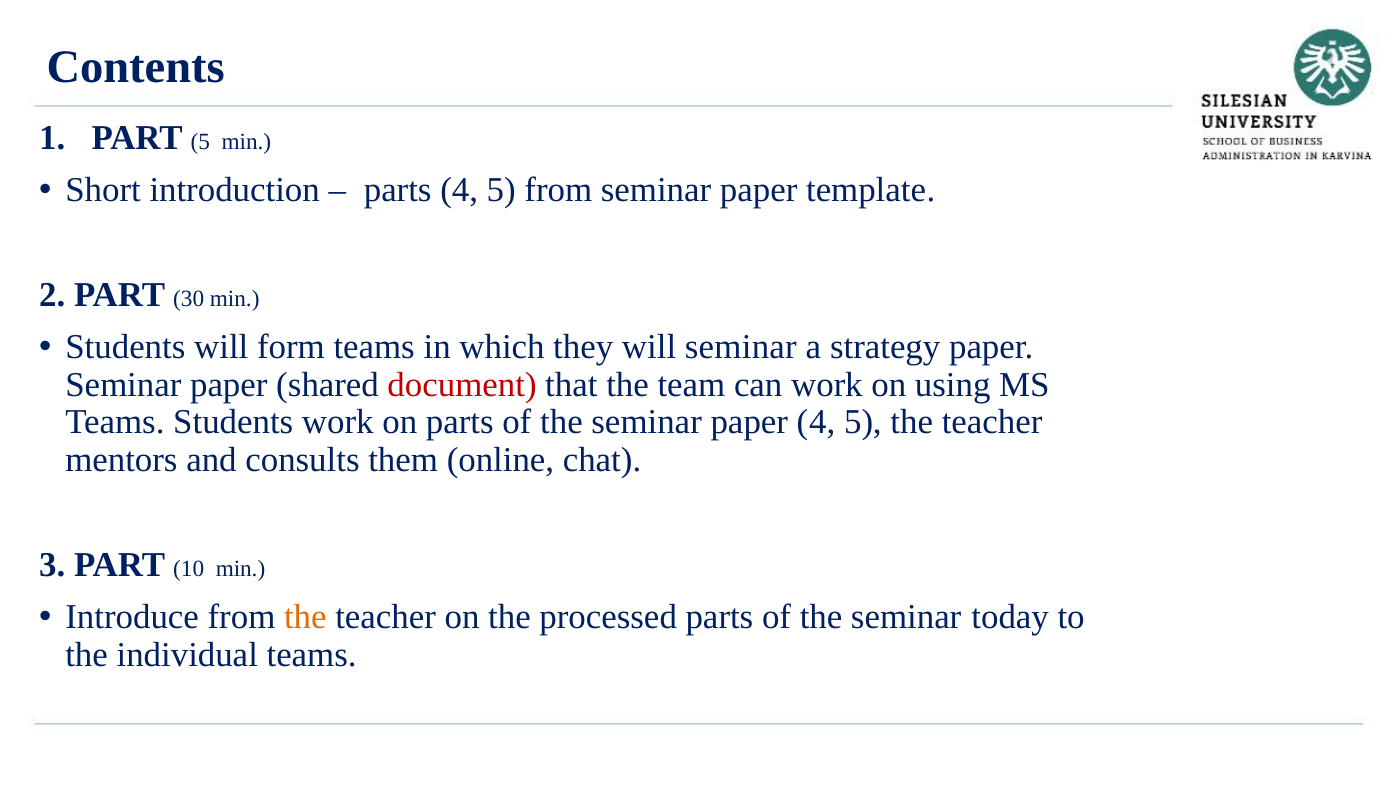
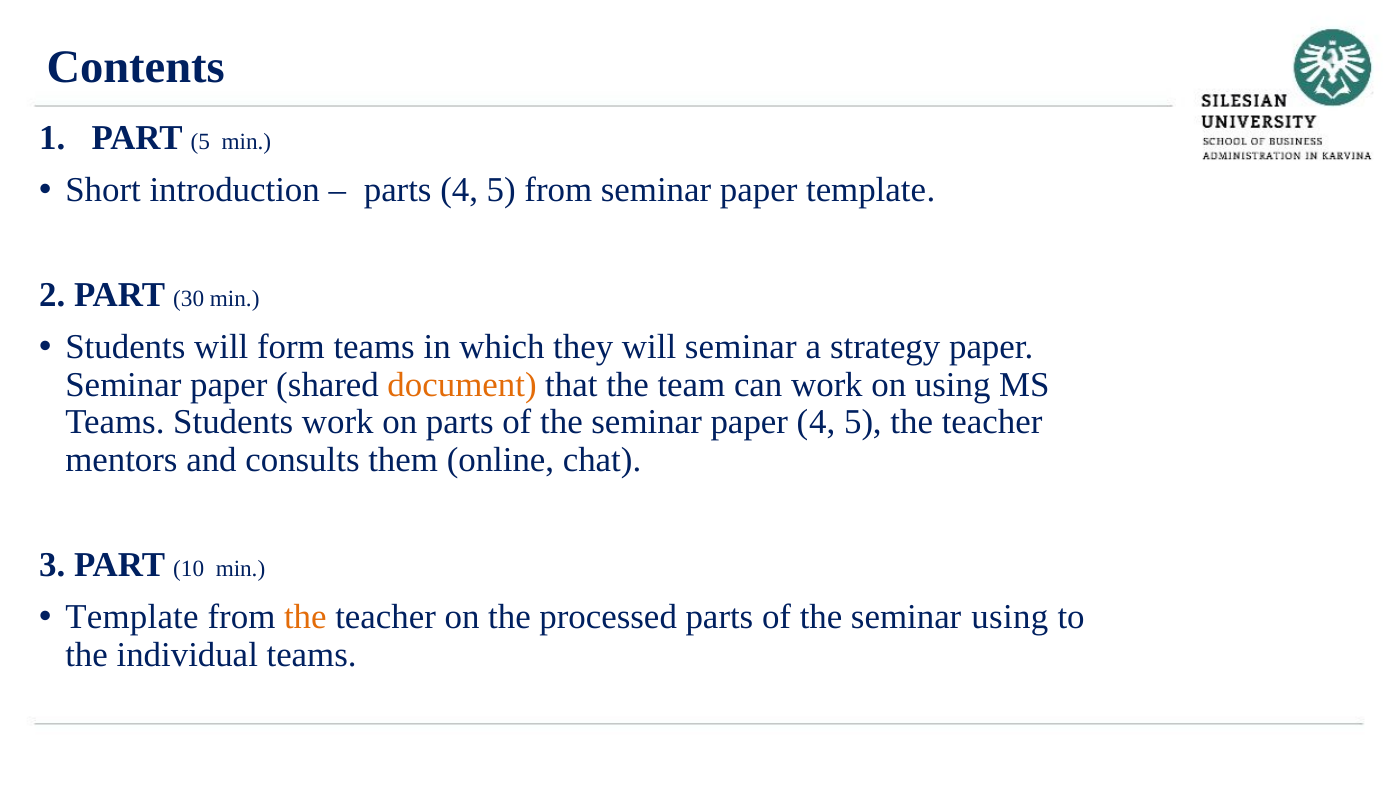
document colour: red -> orange
Introduce at (132, 617): Introduce -> Template
seminar today: today -> using
